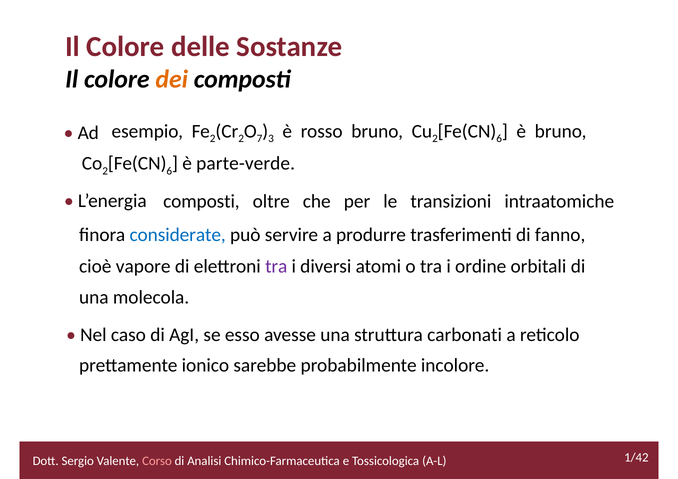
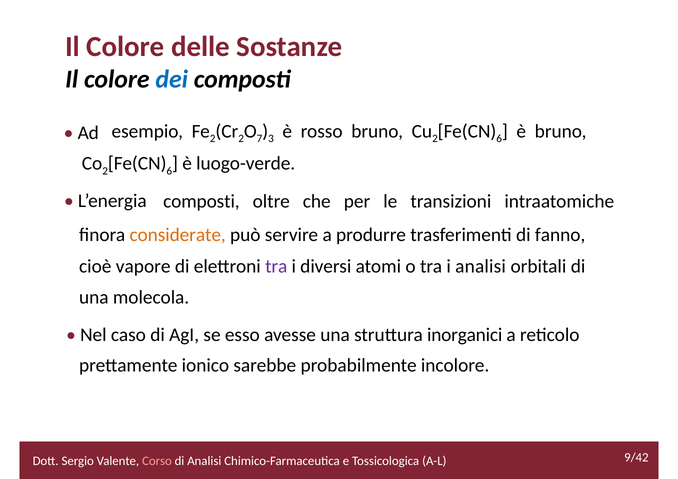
dei colour: orange -> blue
parte-verde: parte-verde -> luogo-verde
considerate colour: blue -> orange
i ordine: ordine -> analisi
carbonati: carbonati -> inorganici
1/42: 1/42 -> 9/42
